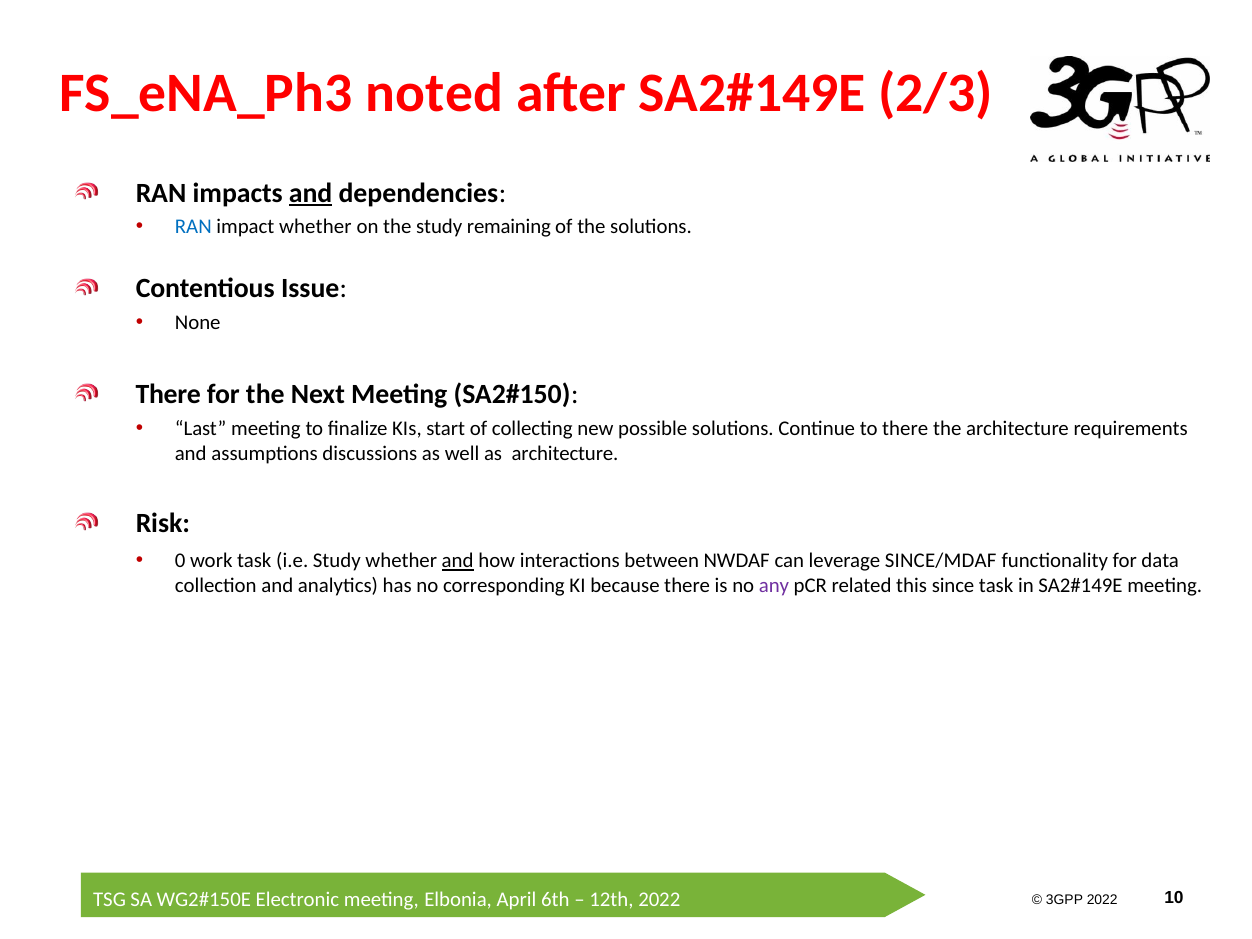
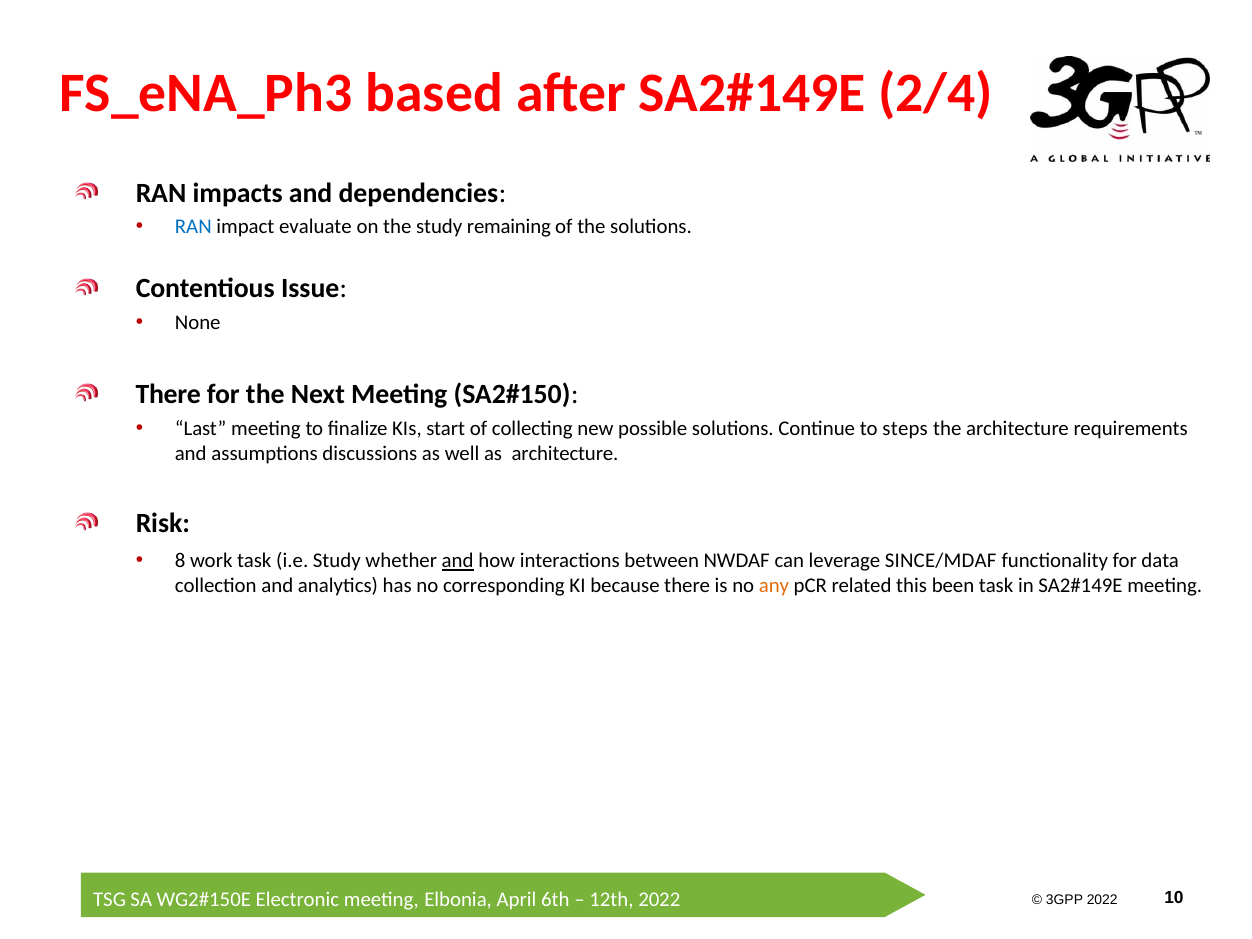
noted: noted -> based
2/3: 2/3 -> 2/4
and at (311, 193) underline: present -> none
impact whether: whether -> evaluate
to there: there -> steps
0: 0 -> 8
any colour: purple -> orange
since: since -> been
